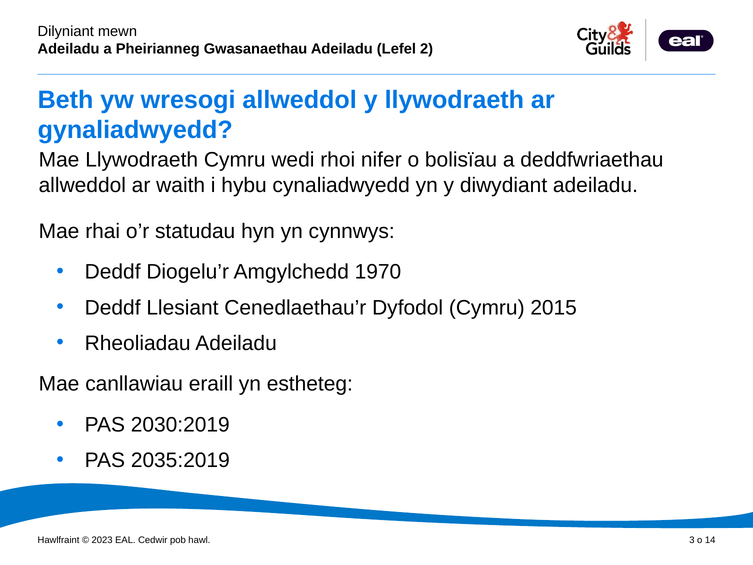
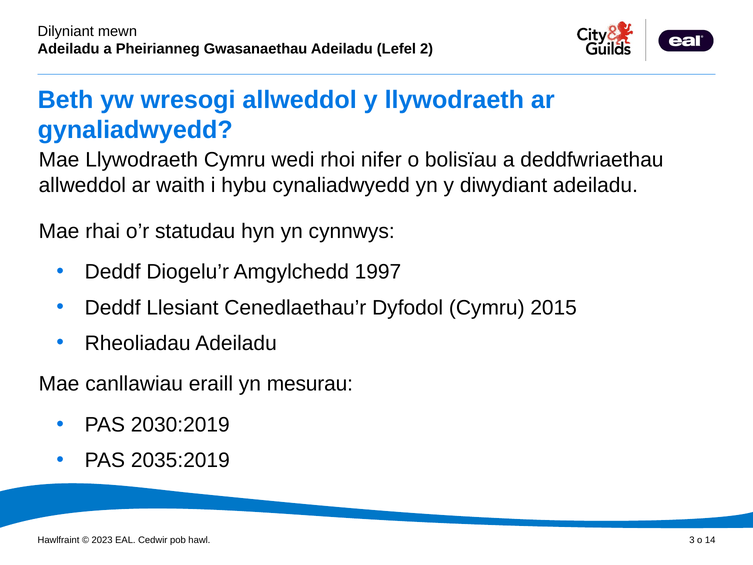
1970: 1970 -> 1997
estheteg: estheteg -> mesurau
